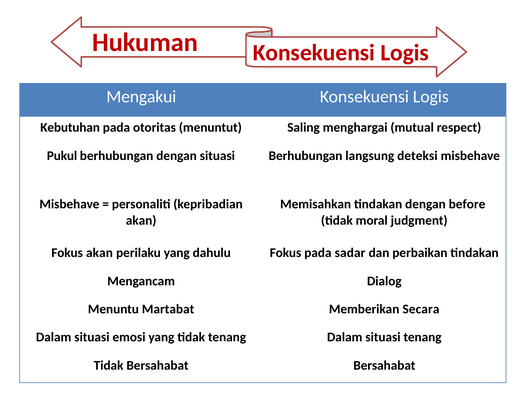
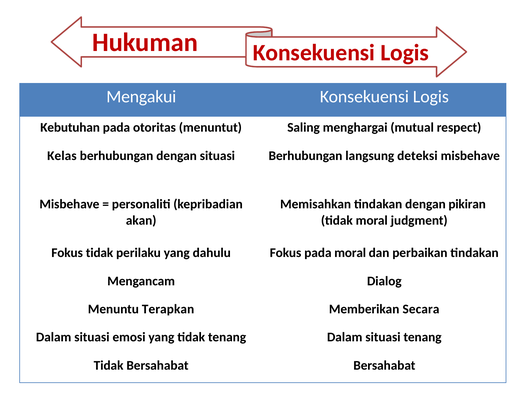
Pukul: Pukul -> Kelas
before: before -> pikiran
Fokus akan: akan -> tidak
pada sadar: sadar -> moral
Martabat: Martabat -> Terapkan
